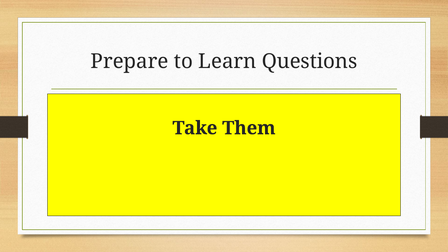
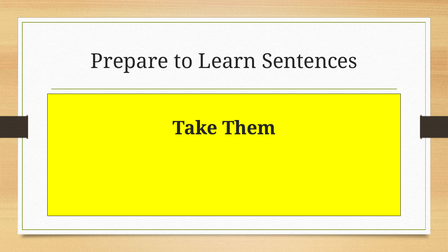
Questions: Questions -> Sentences
